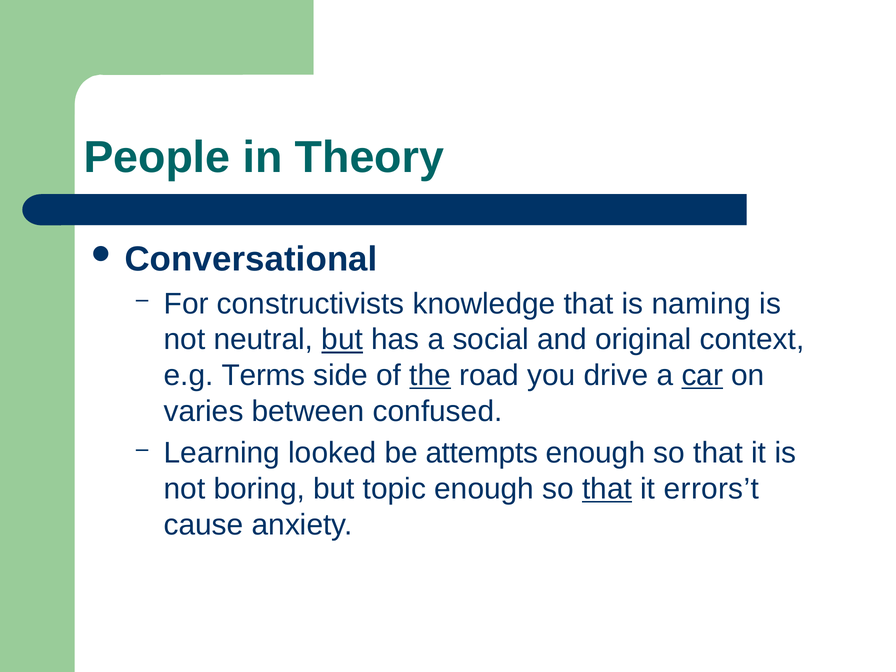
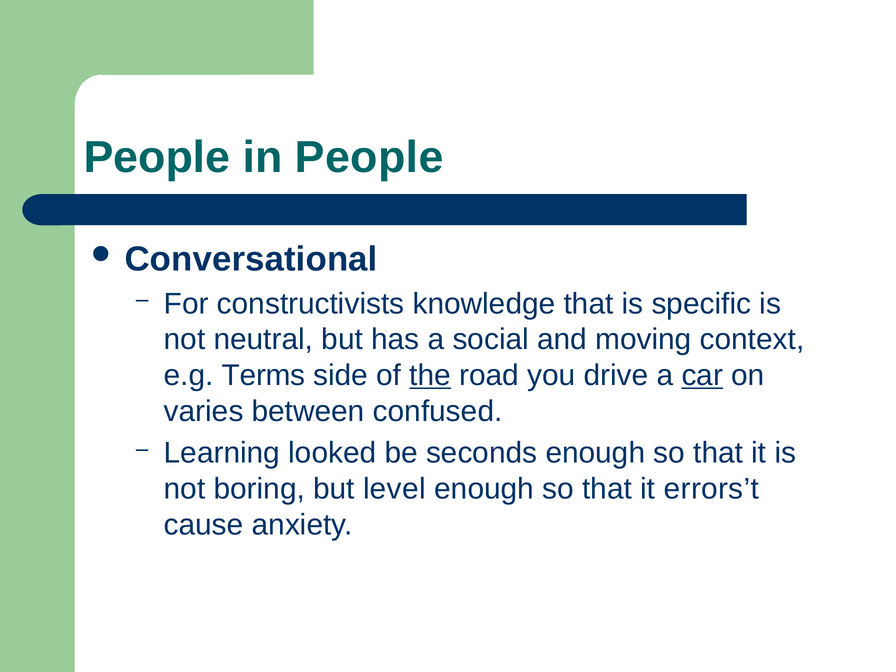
in Theory: Theory -> People
naming: naming -> specific
but at (342, 340) underline: present -> none
original: original -> moving
attempts: attempts -> seconds
topic: topic -> level
that at (607, 489) underline: present -> none
